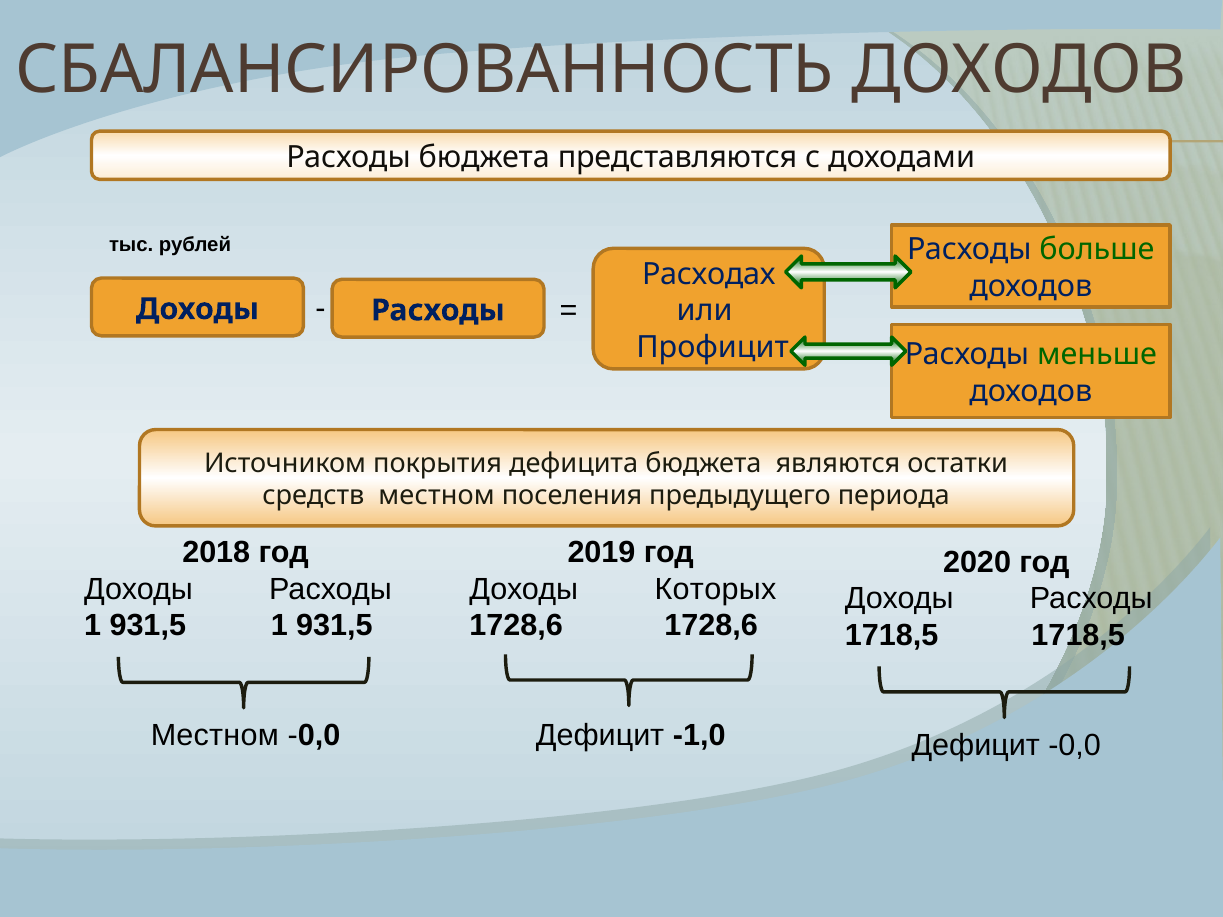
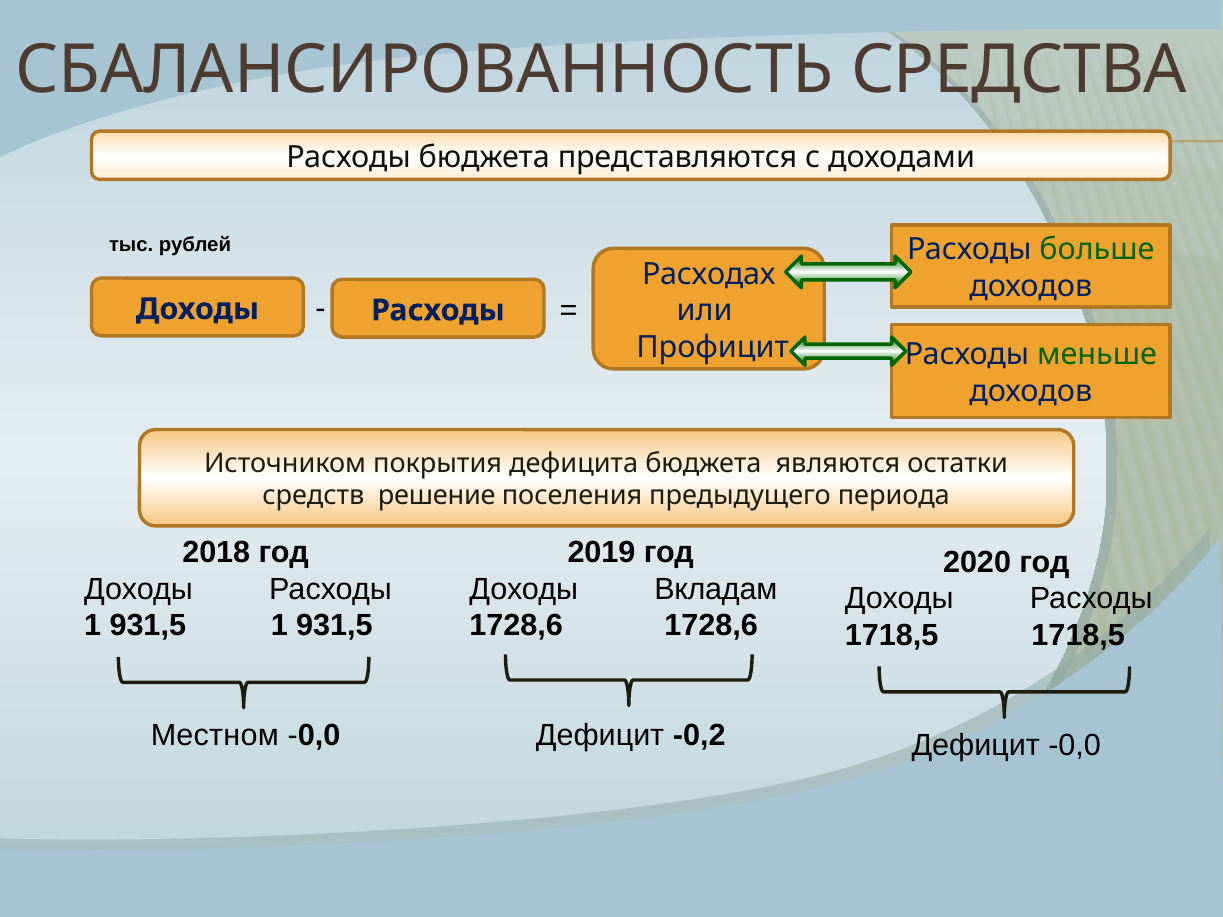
СБАЛАНСИРОВАННОСТЬ ДОХОДОВ: ДОХОДОВ -> СРЕДСТВА
средств местном: местном -> решение
Которых: Которых -> Вкладам
-1,0: -1,0 -> -0,2
